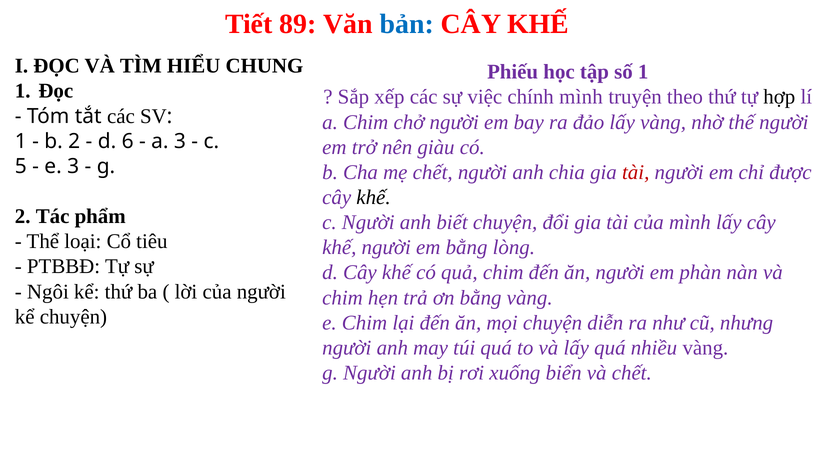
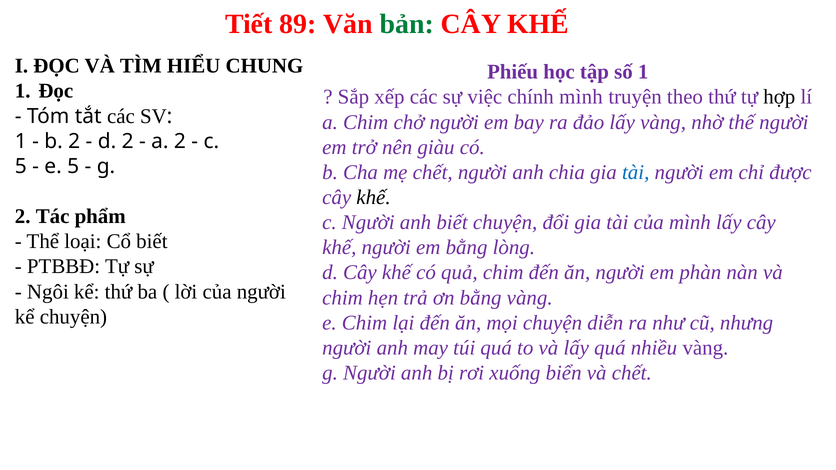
bản colour: blue -> green
d 6: 6 -> 2
a 3: 3 -> 2
e 3: 3 -> 5
tài at (636, 172) colour: red -> blue
Cổ tiêu: tiêu -> biết
